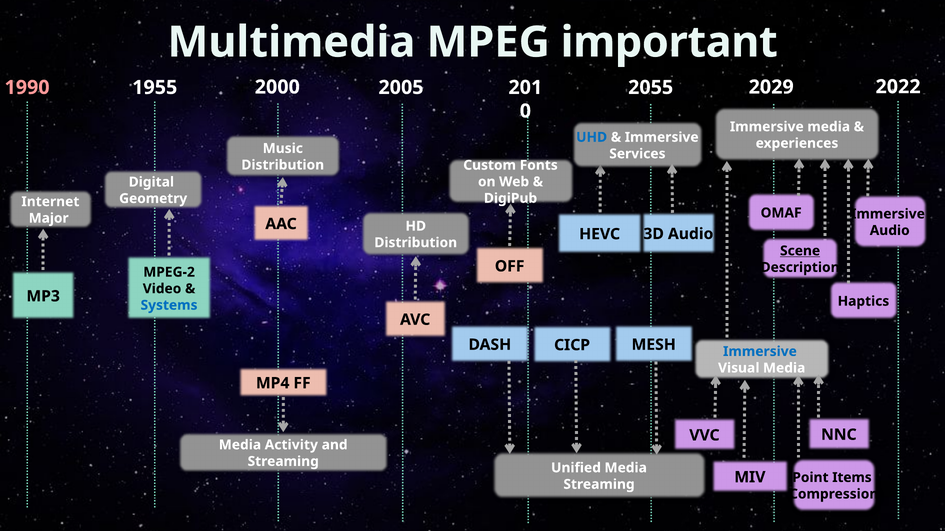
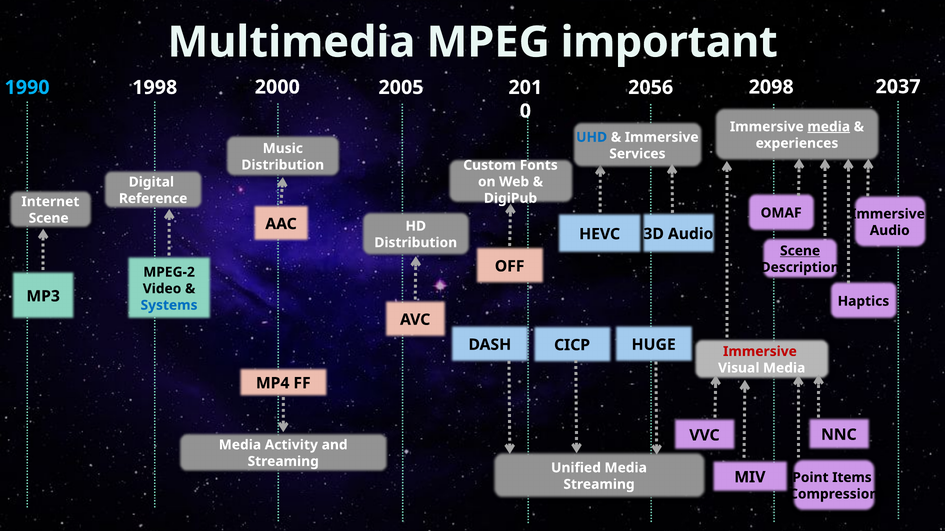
2022: 2022 -> 2037
2029: 2029 -> 2098
1990 colour: pink -> light blue
1955: 1955 -> 1998
2055: 2055 -> 2056
media at (829, 127) underline: none -> present
Geometry: Geometry -> Reference
Major at (49, 218): Major -> Scene
MESH: MESH -> HUGE
Immersive at (760, 352) colour: blue -> red
